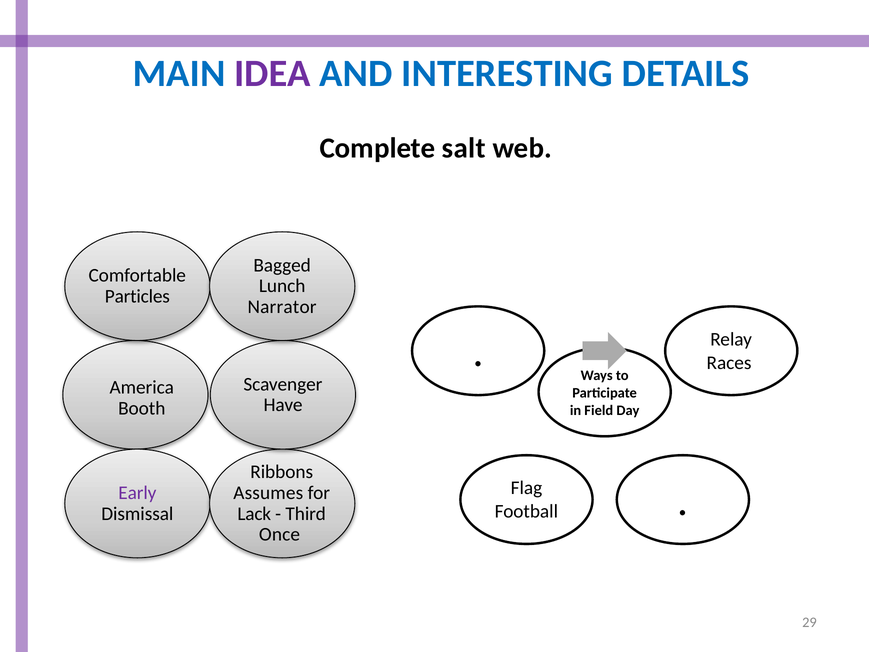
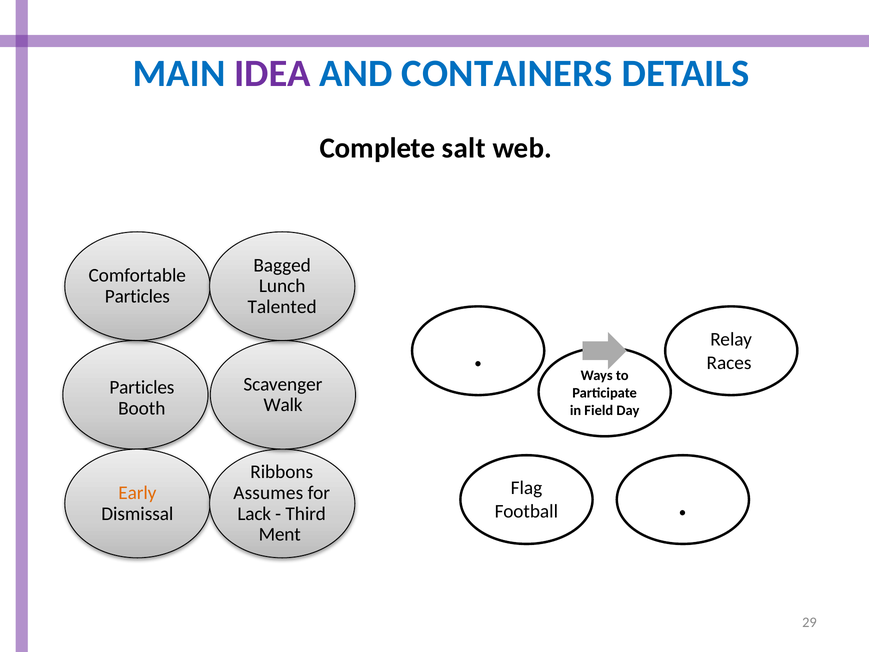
INTERESTING: INTERESTING -> CONTAINERS
Narrator: Narrator -> Talented
America at (142, 387): America -> Particles
Have: Have -> Walk
Early colour: purple -> orange
Once: Once -> Ment
